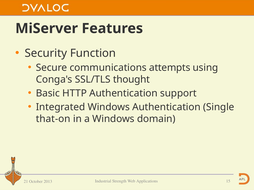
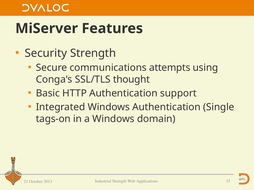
Security Function: Function -> Strength
that-on: that-on -> tags-on
